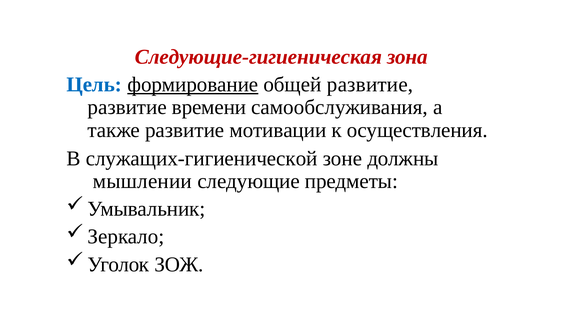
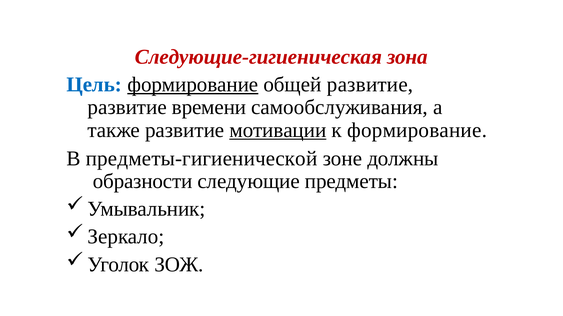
мотивации underline: none -> present
к осуществления: осуществления -> формирование
служащих-гигиенической: служащих-гигиенической -> предметы-гигиенической
мышлении: мышлении -> образности
